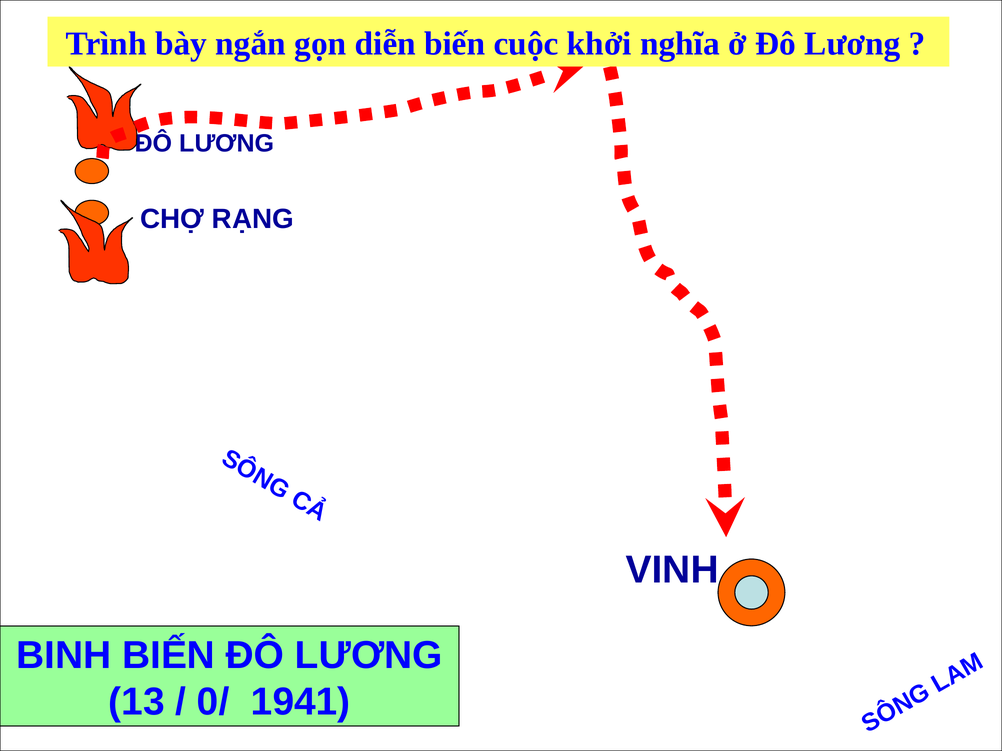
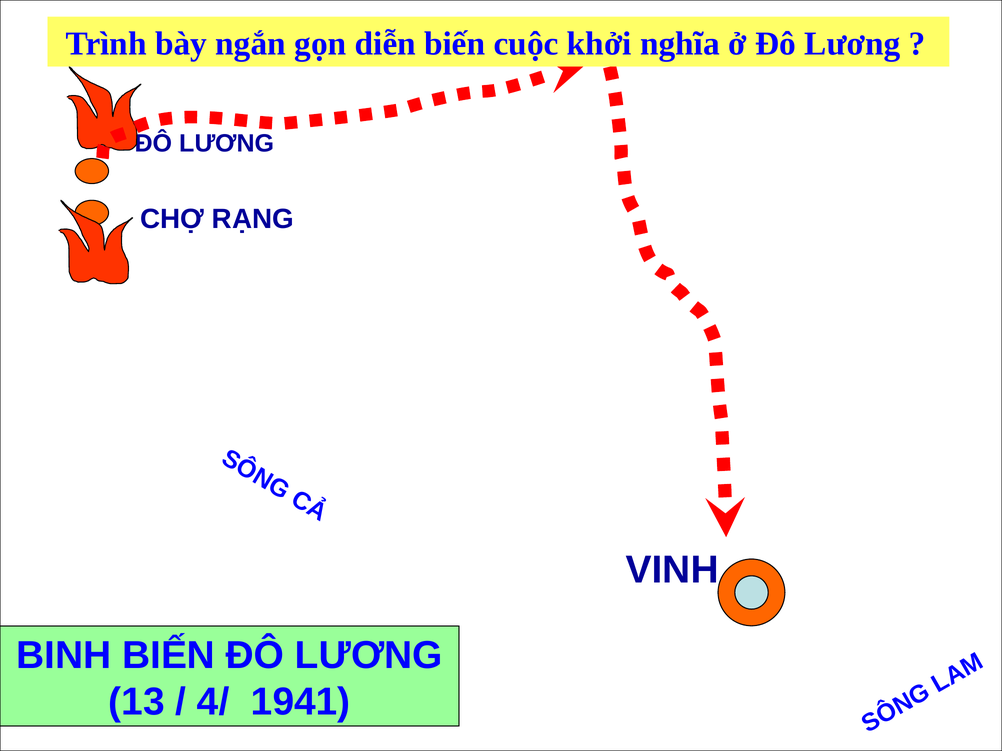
0/: 0/ -> 4/
